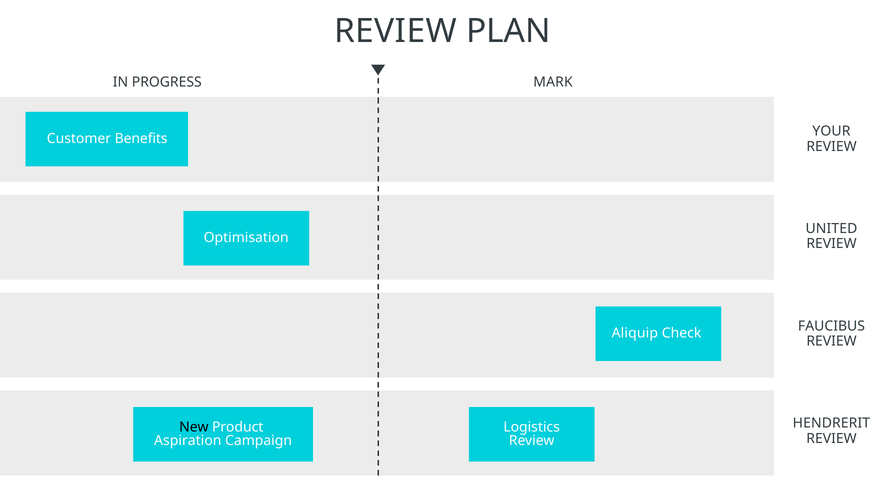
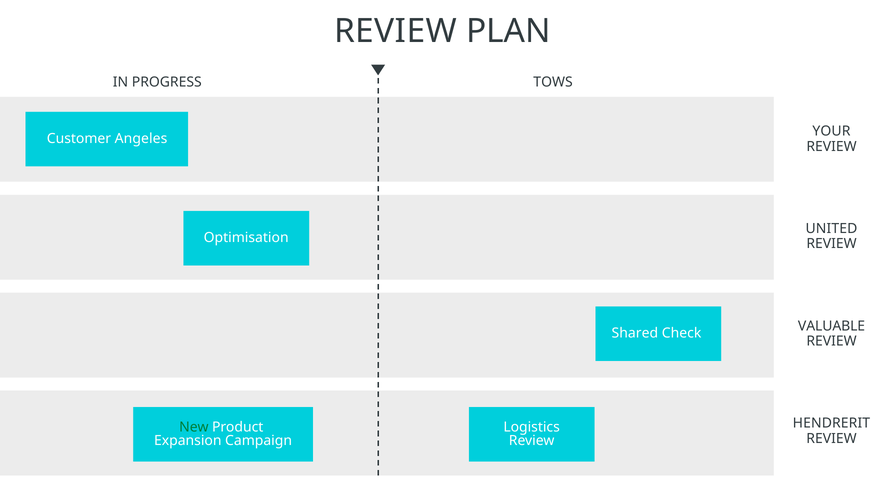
MARK: MARK -> TOWS
Benefits: Benefits -> Angeles
FAUCIBUS: FAUCIBUS -> VALUABLE
Aliquip: Aliquip -> Shared
New colour: black -> green
Aspiration: Aspiration -> Expansion
